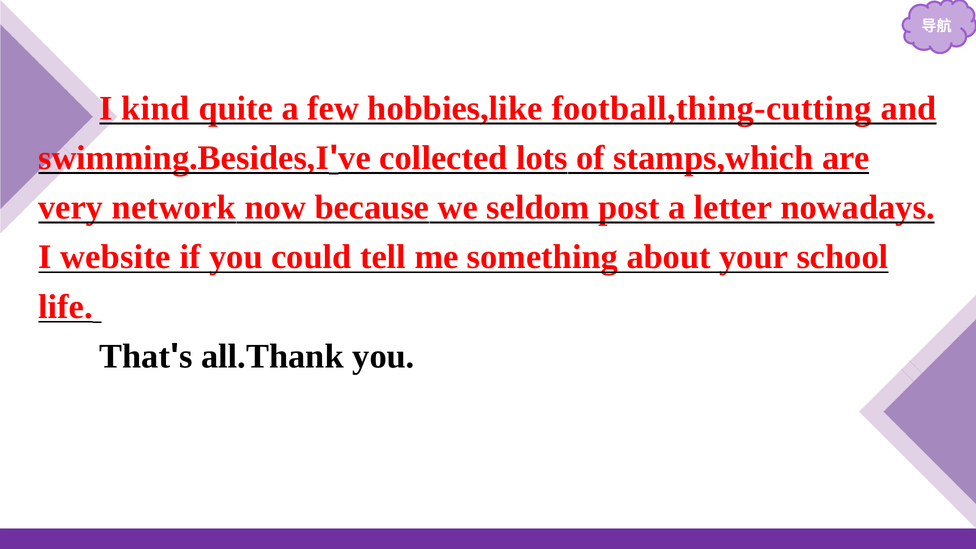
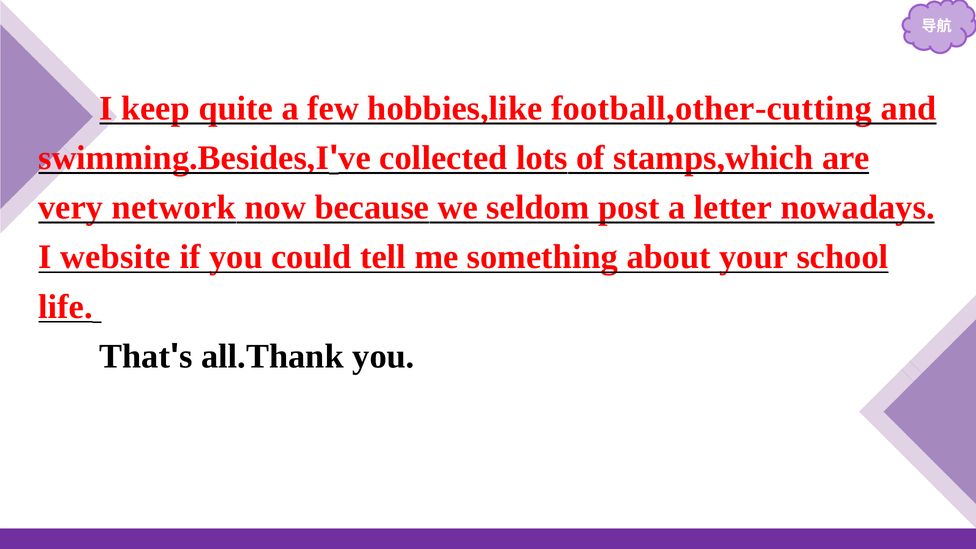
kind: kind -> keep
football,thing-cutting: football,thing-cutting -> football,other-cutting
